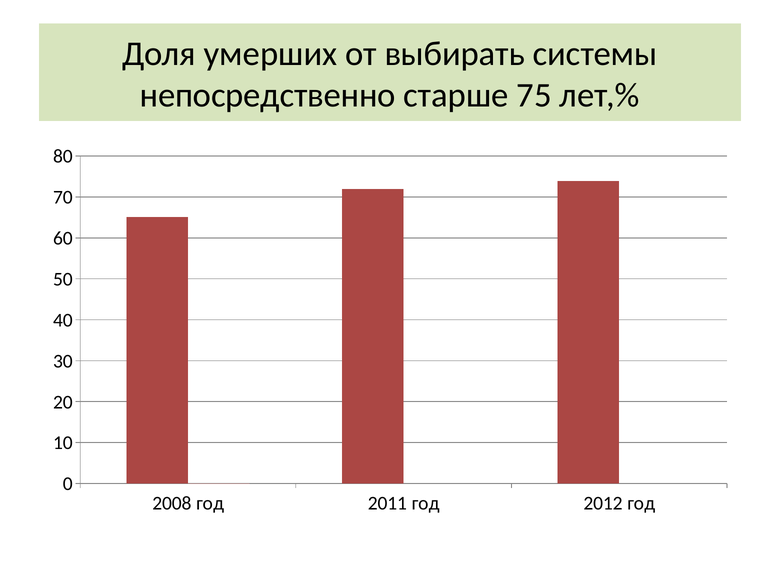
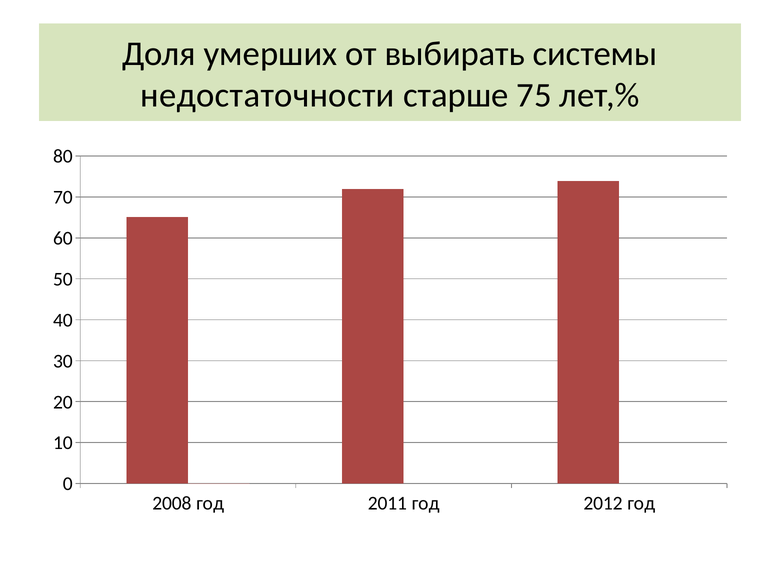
непосредственно: непосредственно -> недостаточности
